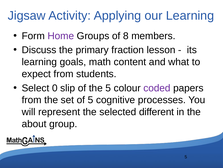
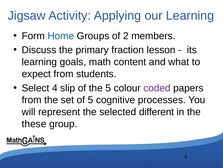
Home colour: purple -> blue
8: 8 -> 2
0: 0 -> 4
about: about -> these
